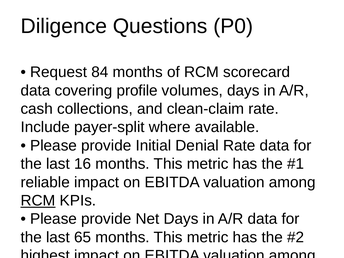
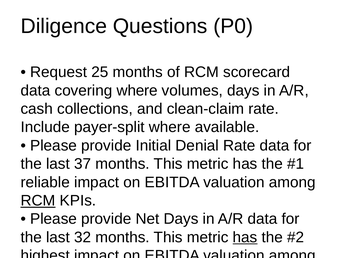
84: 84 -> 25
covering profile: profile -> where
16: 16 -> 37
65: 65 -> 32
has at (245, 237) underline: none -> present
